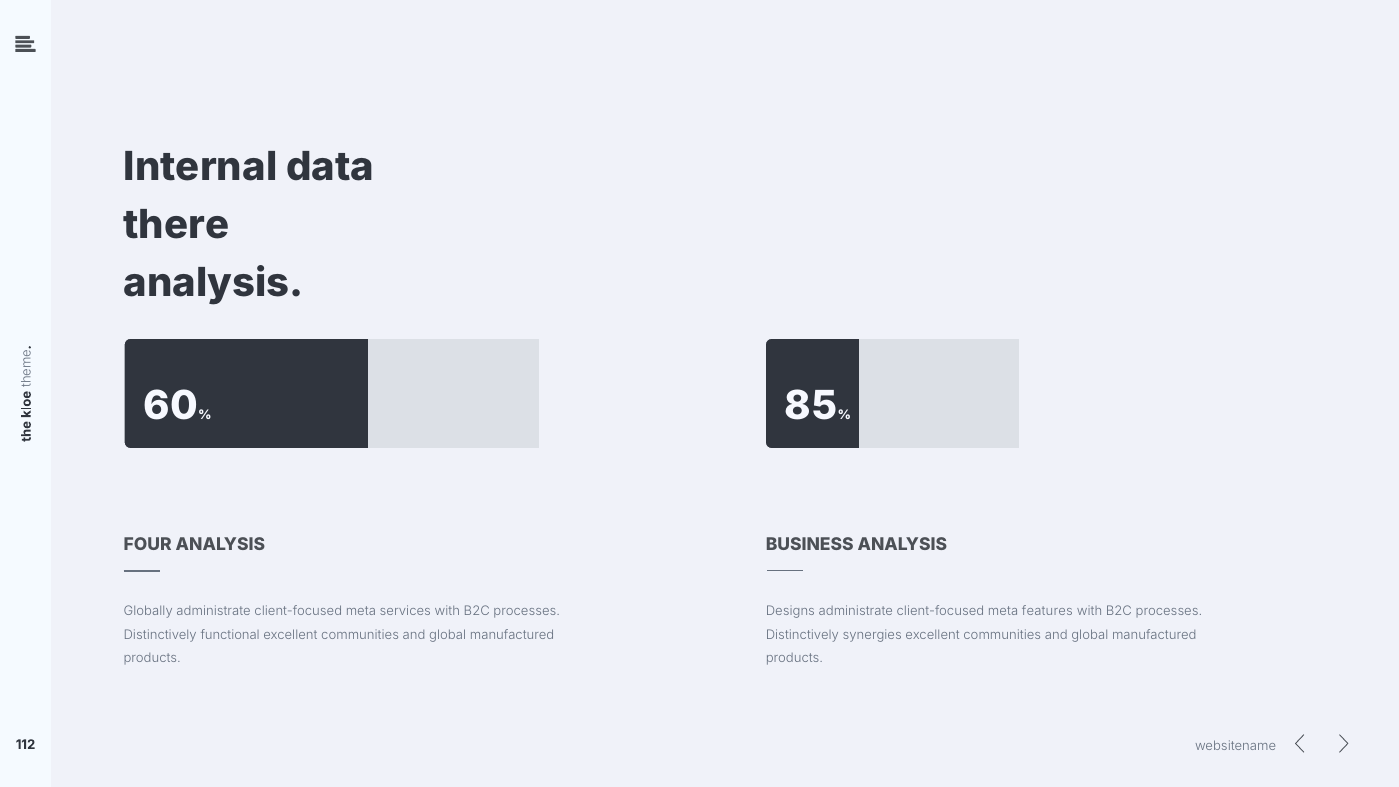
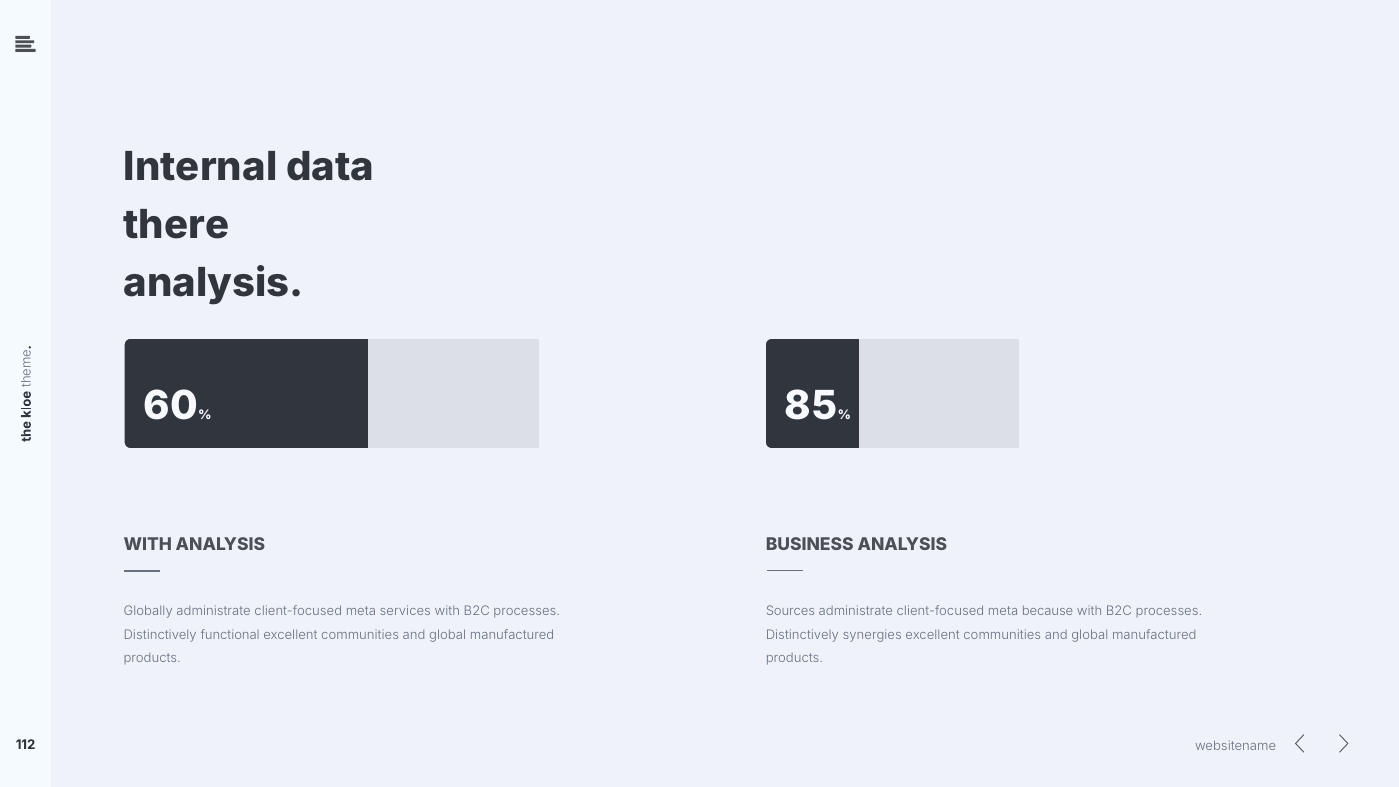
FOUR at (148, 544): FOUR -> WITH
Designs: Designs -> Sources
features: features -> because
